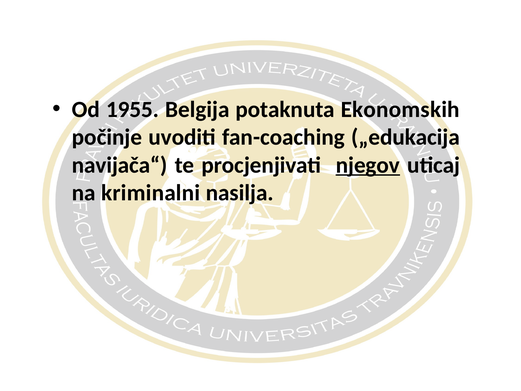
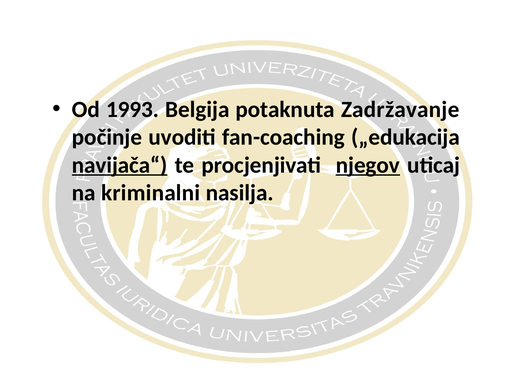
1955: 1955 -> 1993
Ekonomskih: Ekonomskih -> Zadržavanje
navijača“ underline: none -> present
